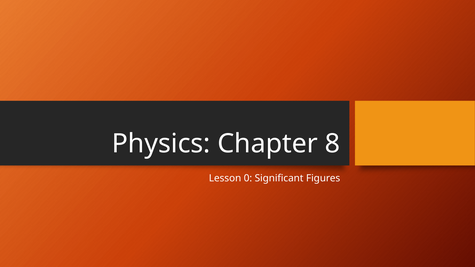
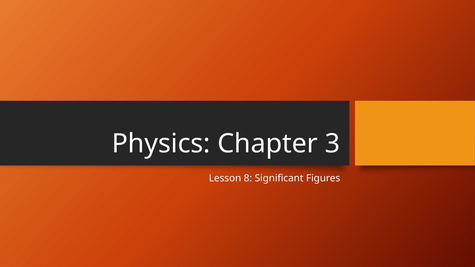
8: 8 -> 3
0: 0 -> 8
